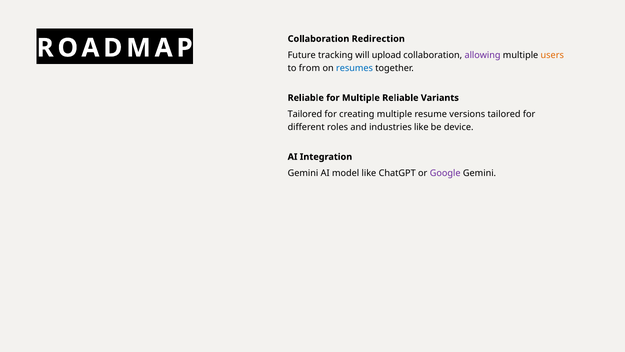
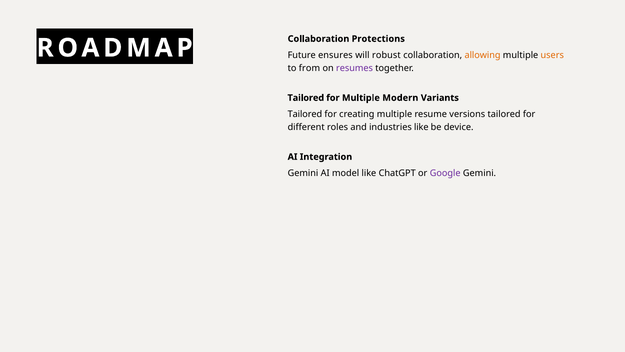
Redirection: Redirection -> Protections
tracking: tracking -> ensures
upload: upload -> robust
allowing colour: purple -> orange
resumes colour: blue -> purple
Reliable at (306, 98): Reliable -> Tailored
Multiple Reliable: Reliable -> Modern
